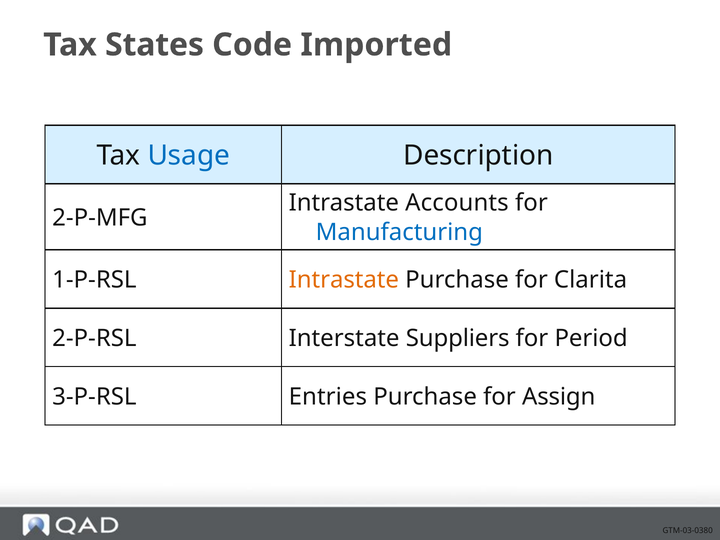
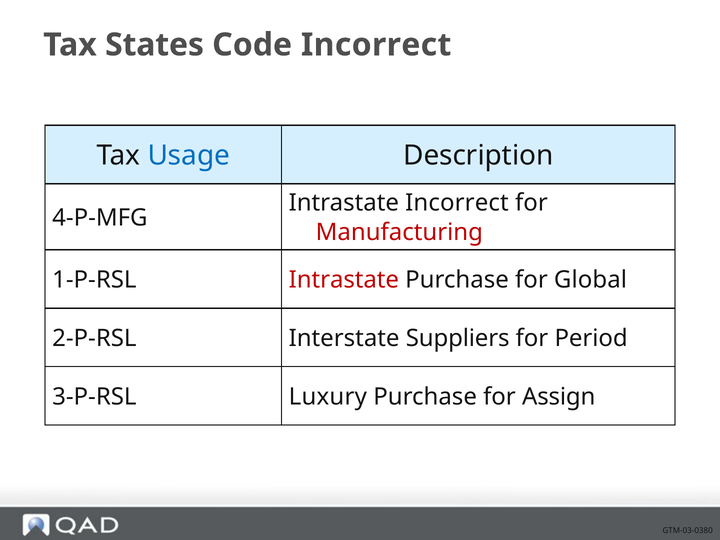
Code Imported: Imported -> Incorrect
Intrastate Accounts: Accounts -> Incorrect
2-P-MFG: 2-P-MFG -> 4-P-MFG
Manufacturing colour: blue -> red
Intrastate at (344, 280) colour: orange -> red
Clarita: Clarita -> Global
Entries: Entries -> Luxury
